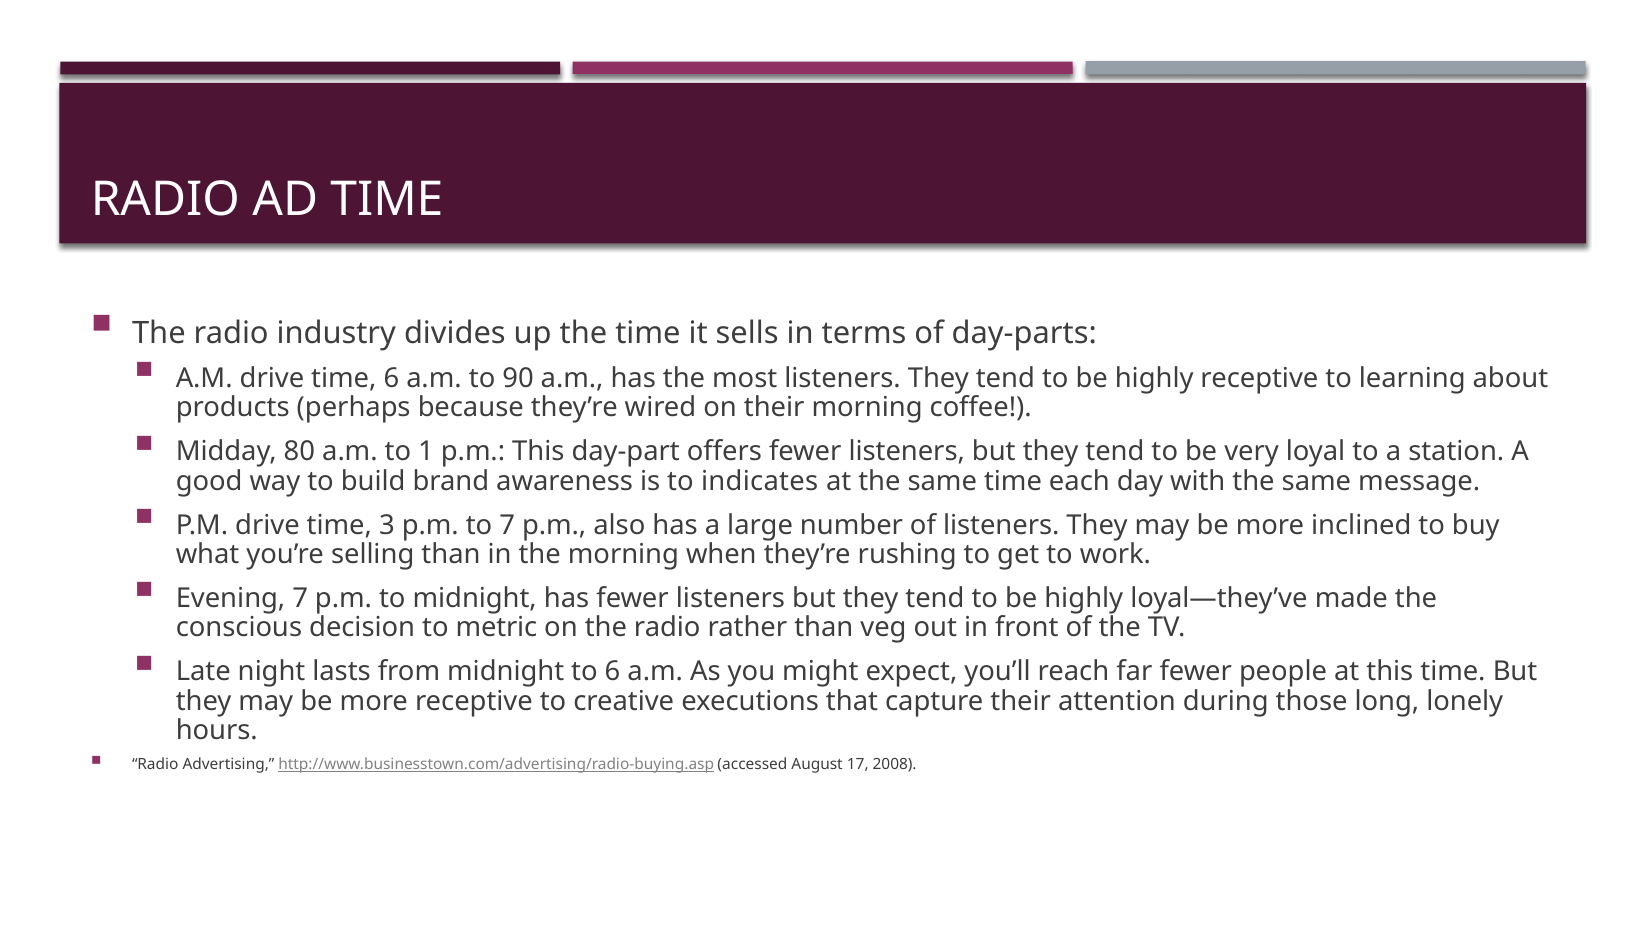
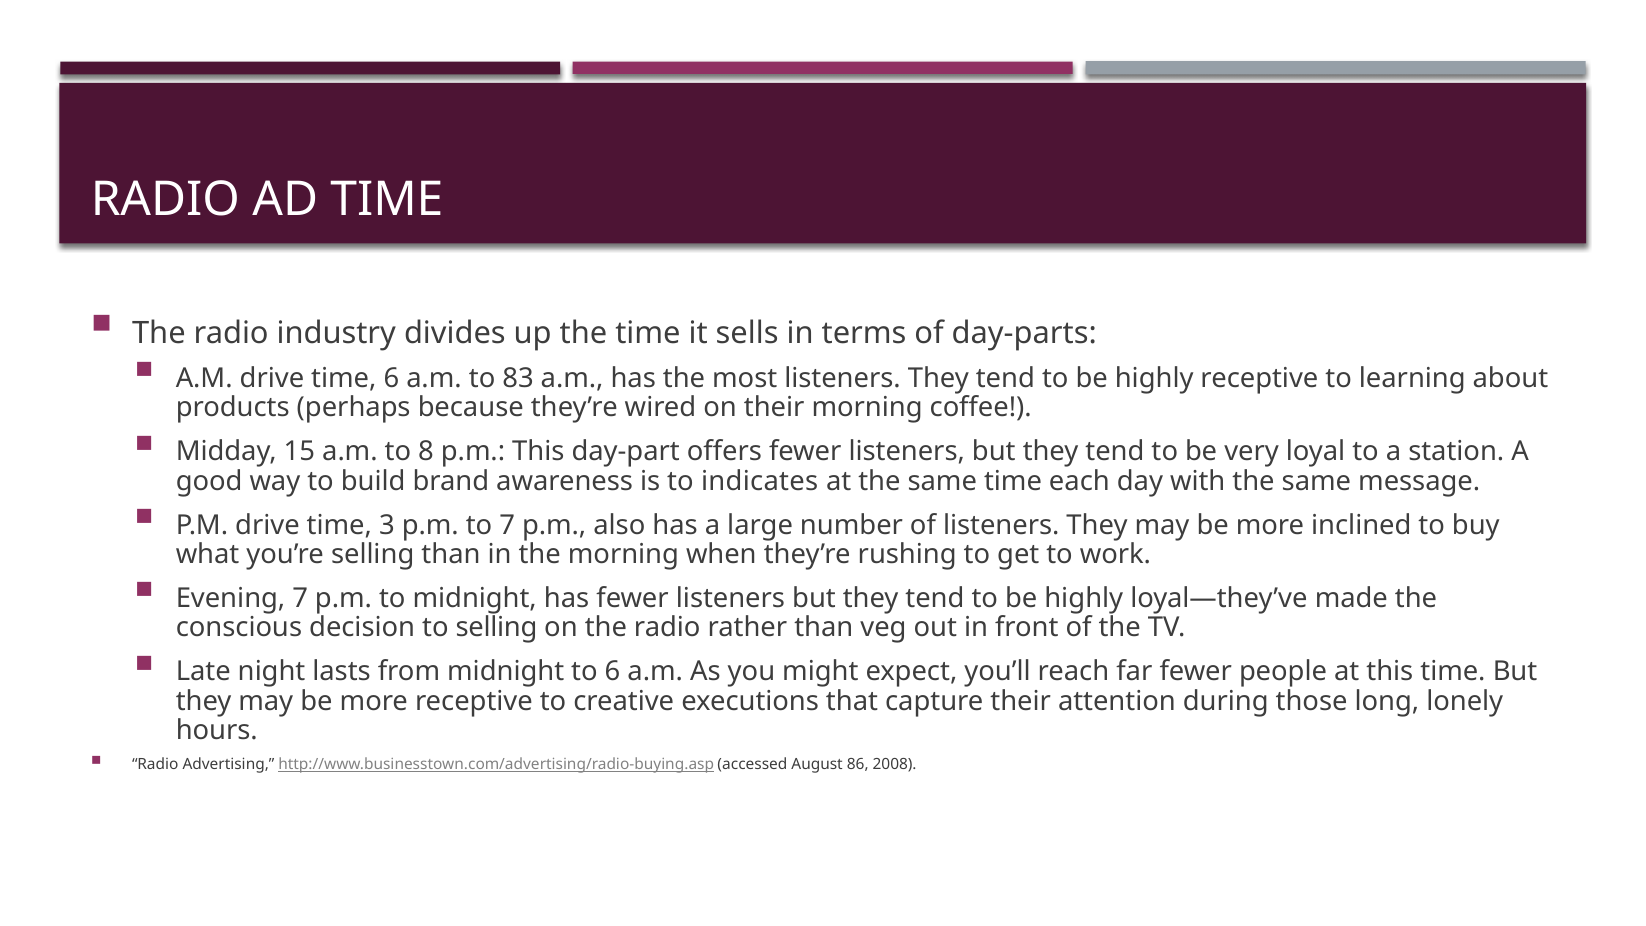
90: 90 -> 83
80: 80 -> 15
1: 1 -> 8
to metric: metric -> selling
17: 17 -> 86
